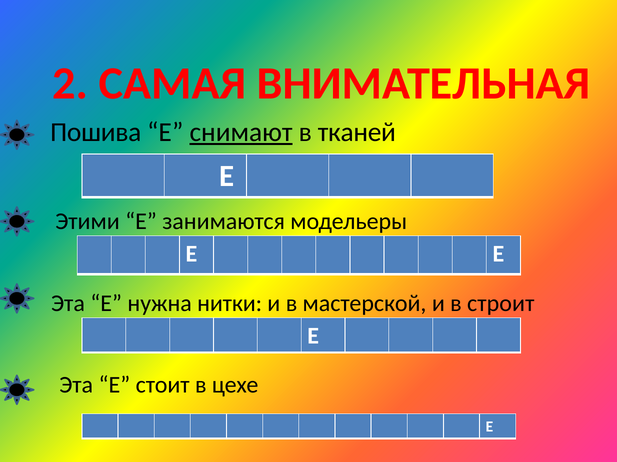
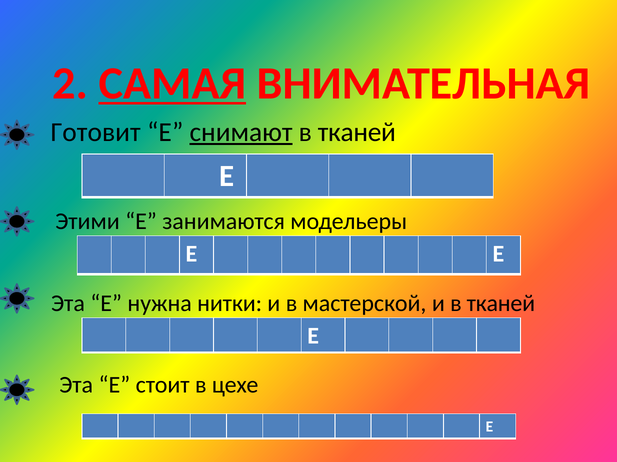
САМАЯ underline: none -> present
Пошива: Пошива -> Готовит
и в строит: строит -> тканей
